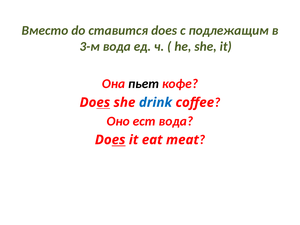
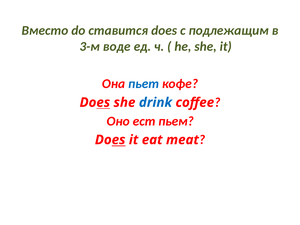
3-м вода: вода -> воде
пьет colour: black -> blue
ест вода: вода -> пьем
